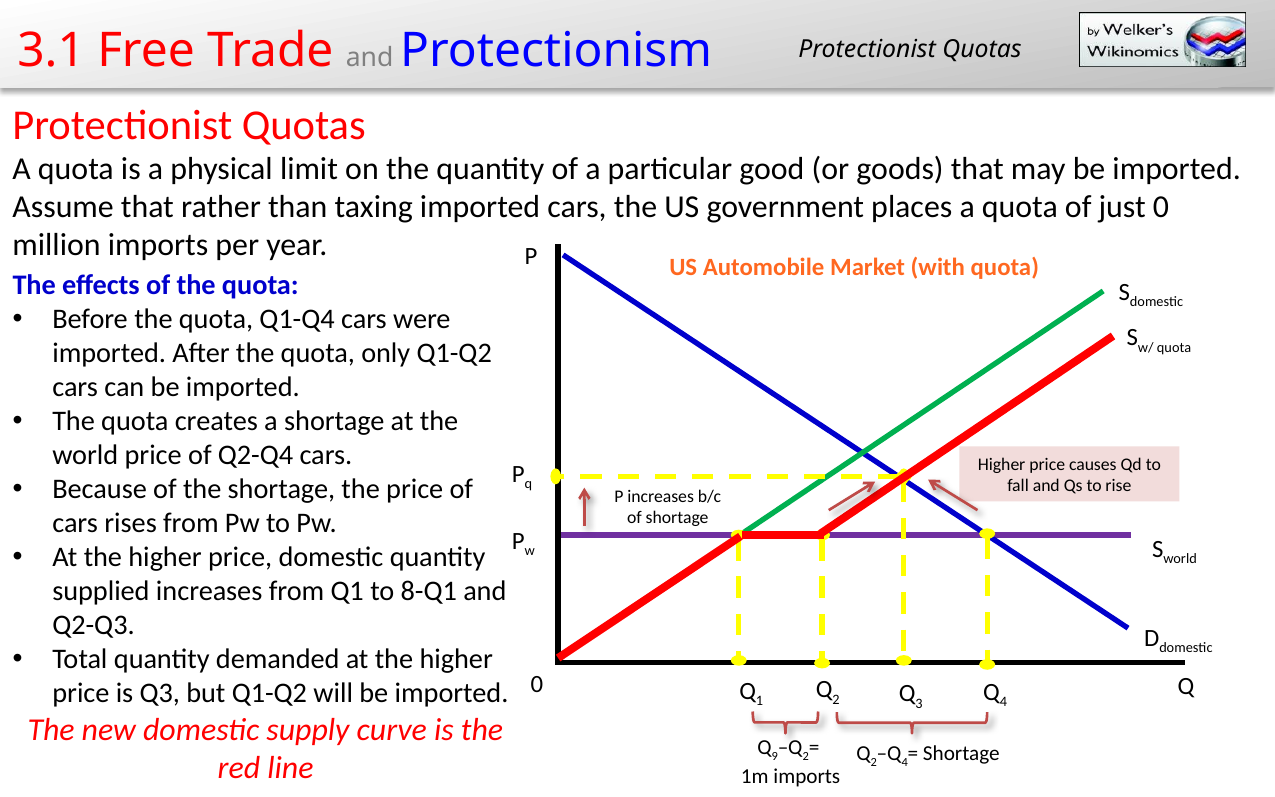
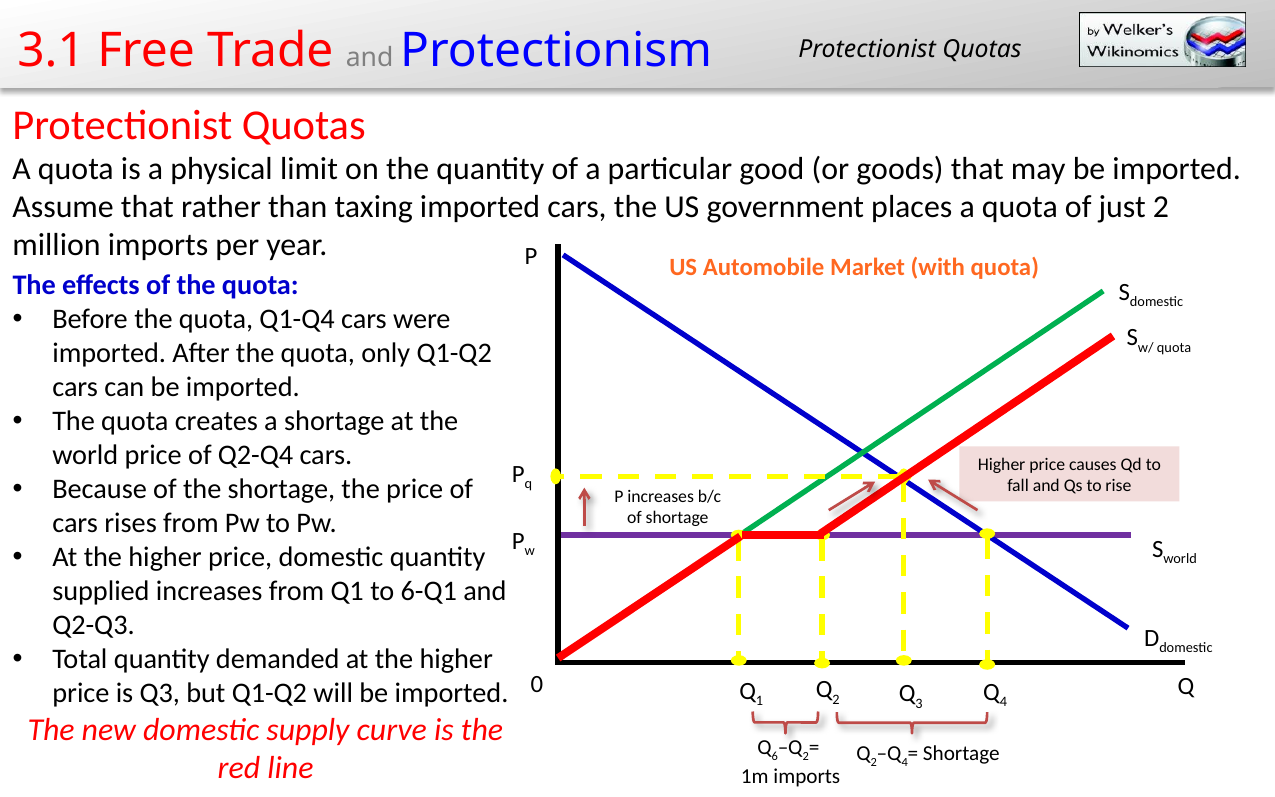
just 0: 0 -> 2
8-Q1: 8-Q1 -> 6-Q1
9: 9 -> 6
